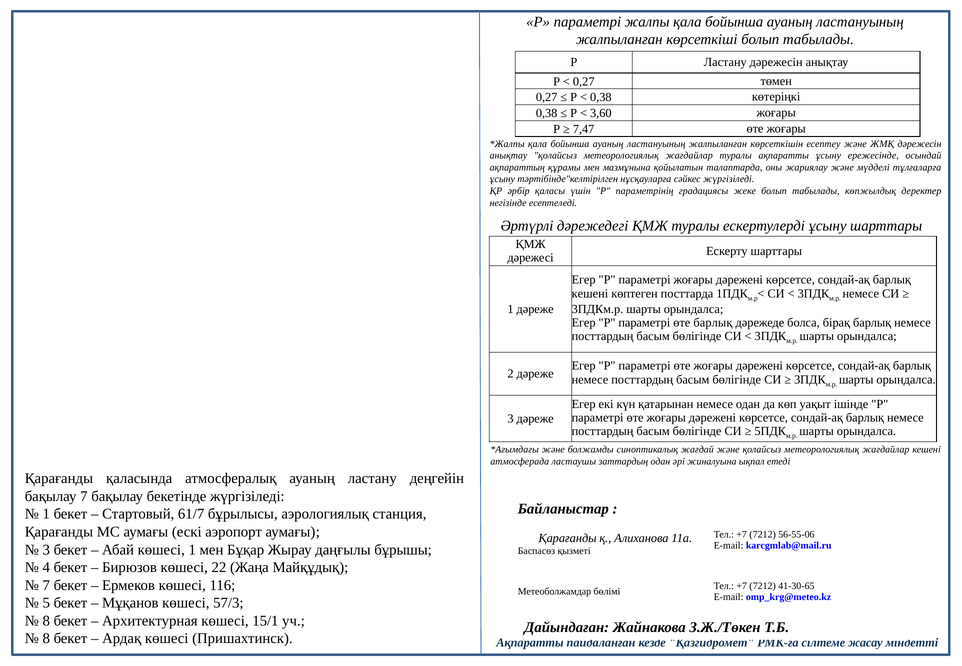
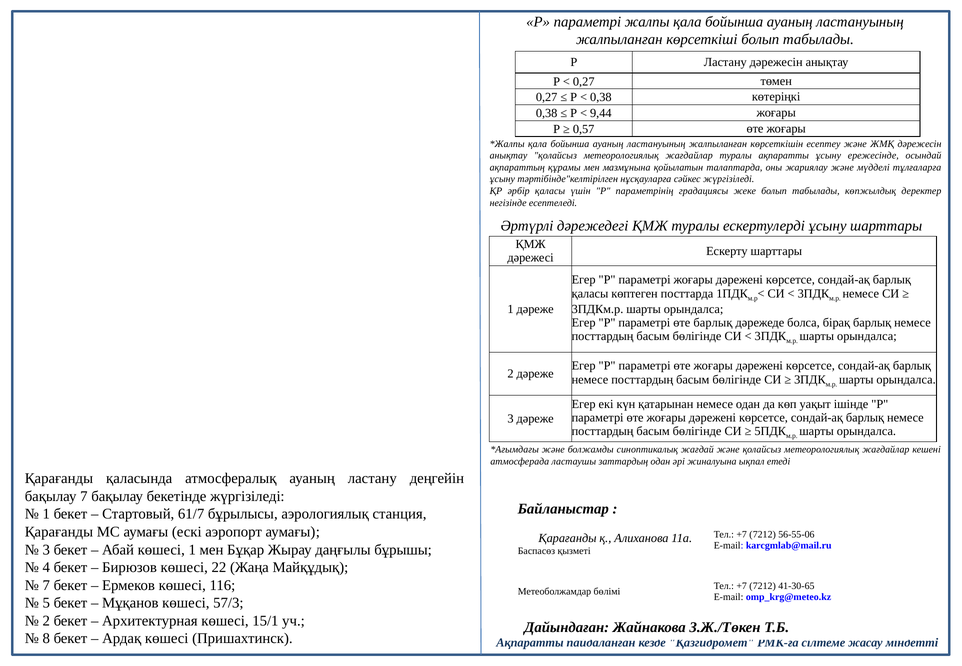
3,60: 3,60 -> 9,44
7,47: 7,47 -> 0,57
кешені at (590, 293): кешені -> қаласы
8 at (46, 621): 8 -> 2
